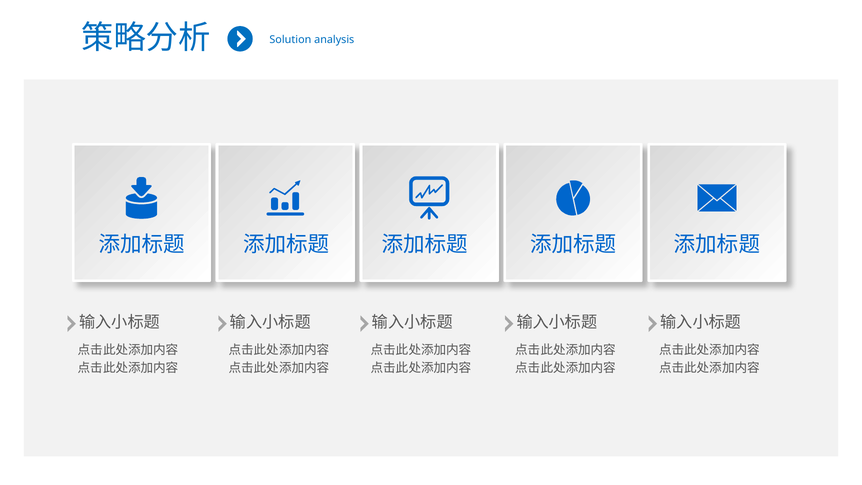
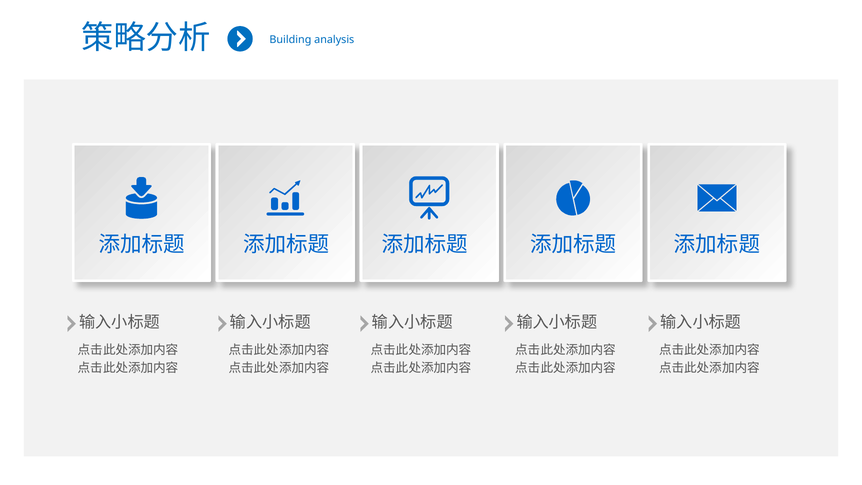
Solution: Solution -> Building
